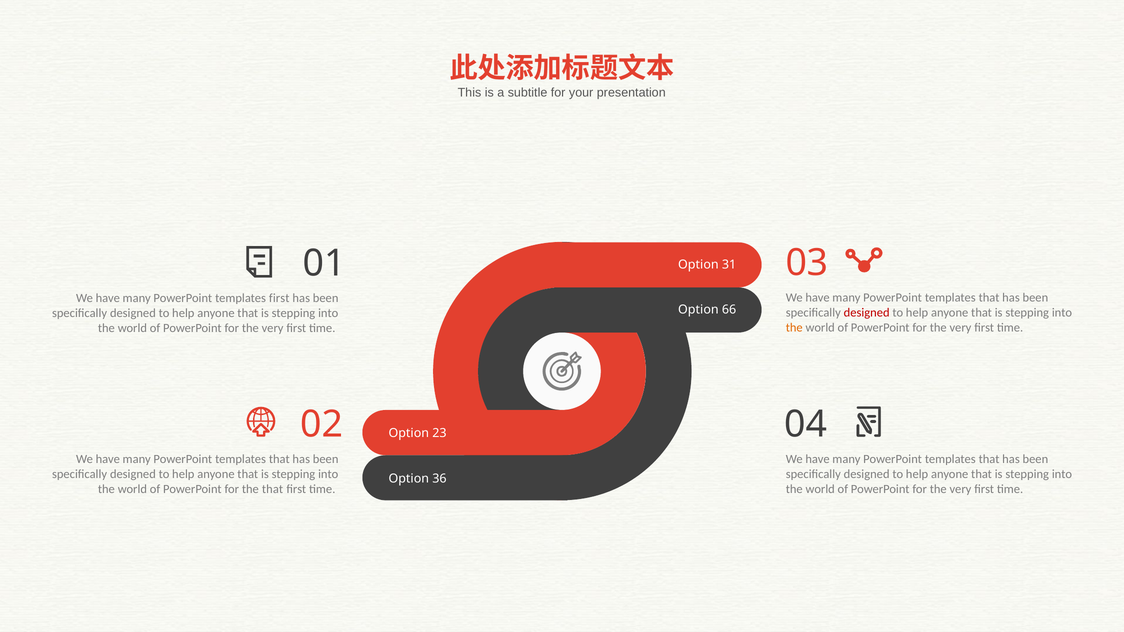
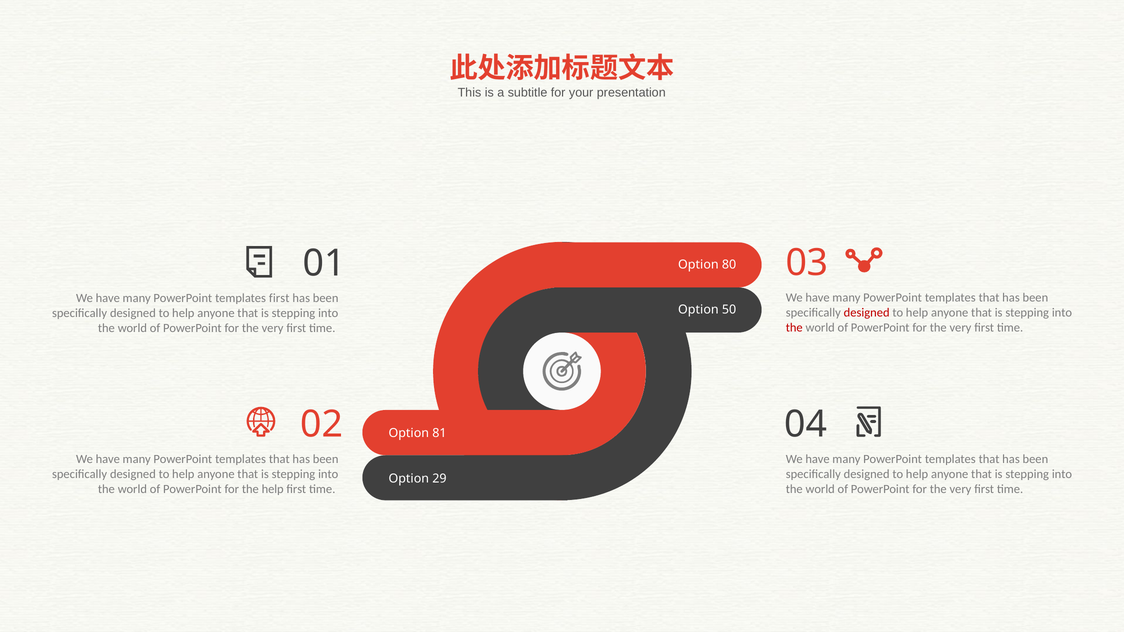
31: 31 -> 80
66: 66 -> 50
the at (794, 328) colour: orange -> red
23: 23 -> 81
36: 36 -> 29
the that: that -> help
